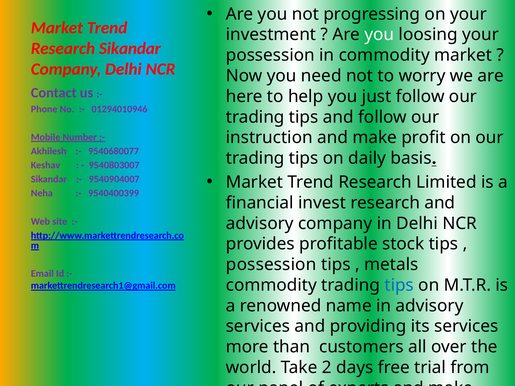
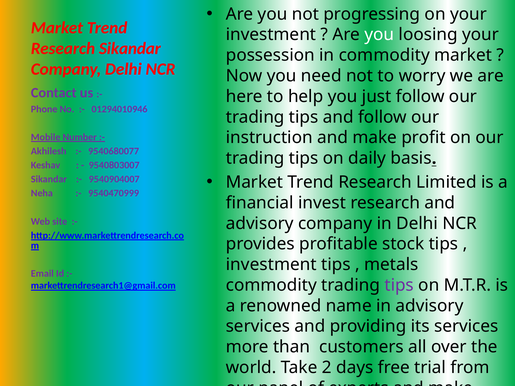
9540400399: 9540400399 -> 9540470999
possession at (271, 265): possession -> investment
tips at (399, 285) colour: blue -> purple
